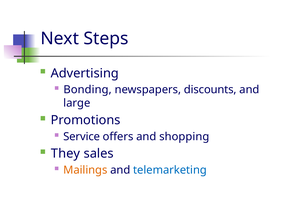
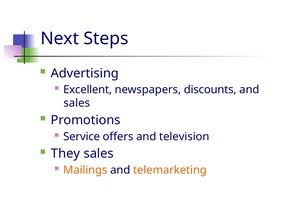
Bonding: Bonding -> Excellent
large at (77, 103): large -> sales
shopping: shopping -> television
telemarketing colour: blue -> orange
